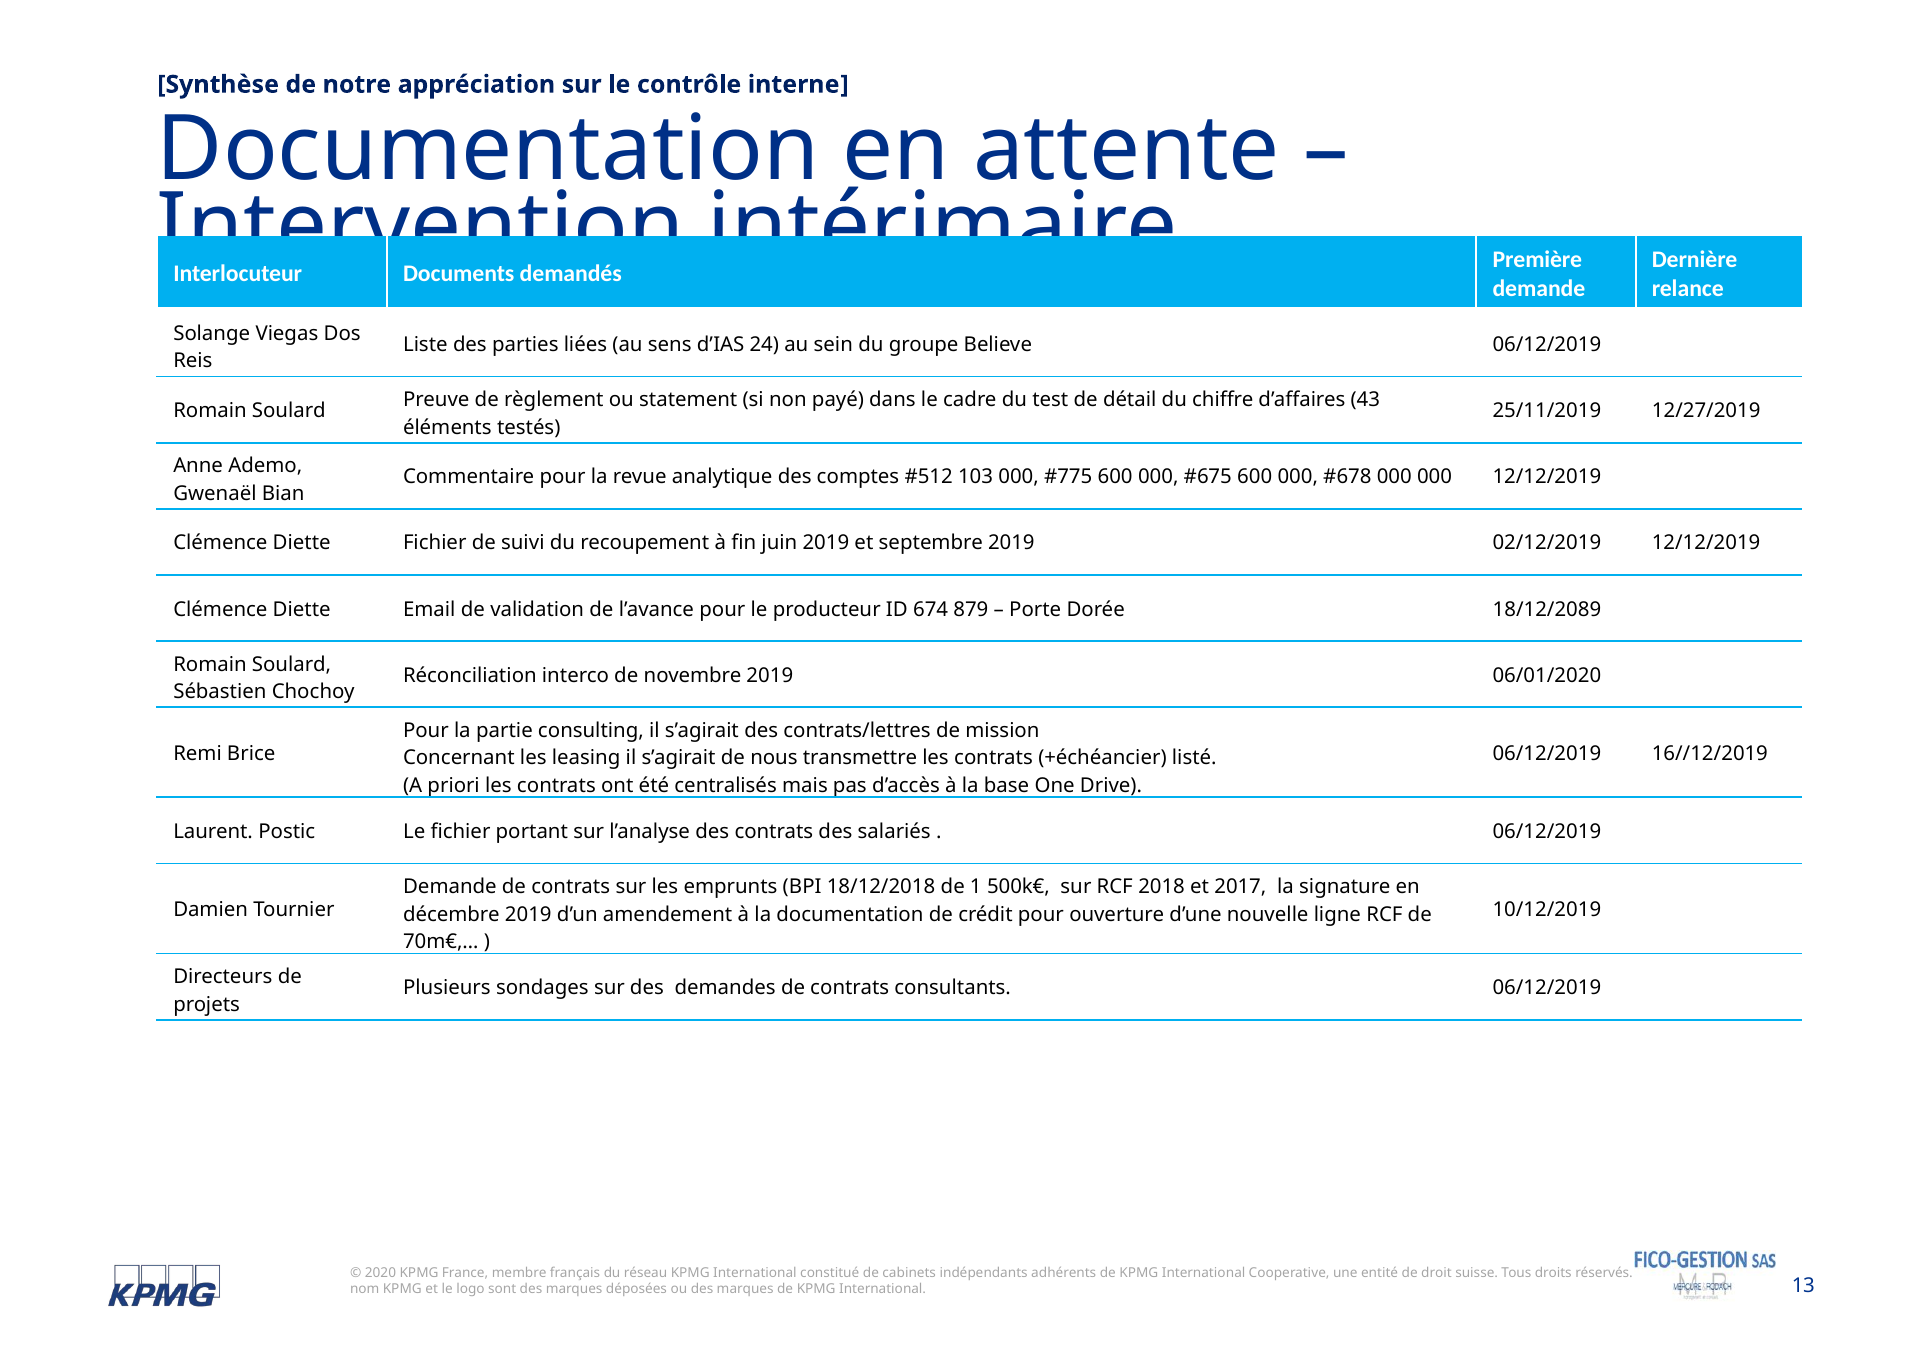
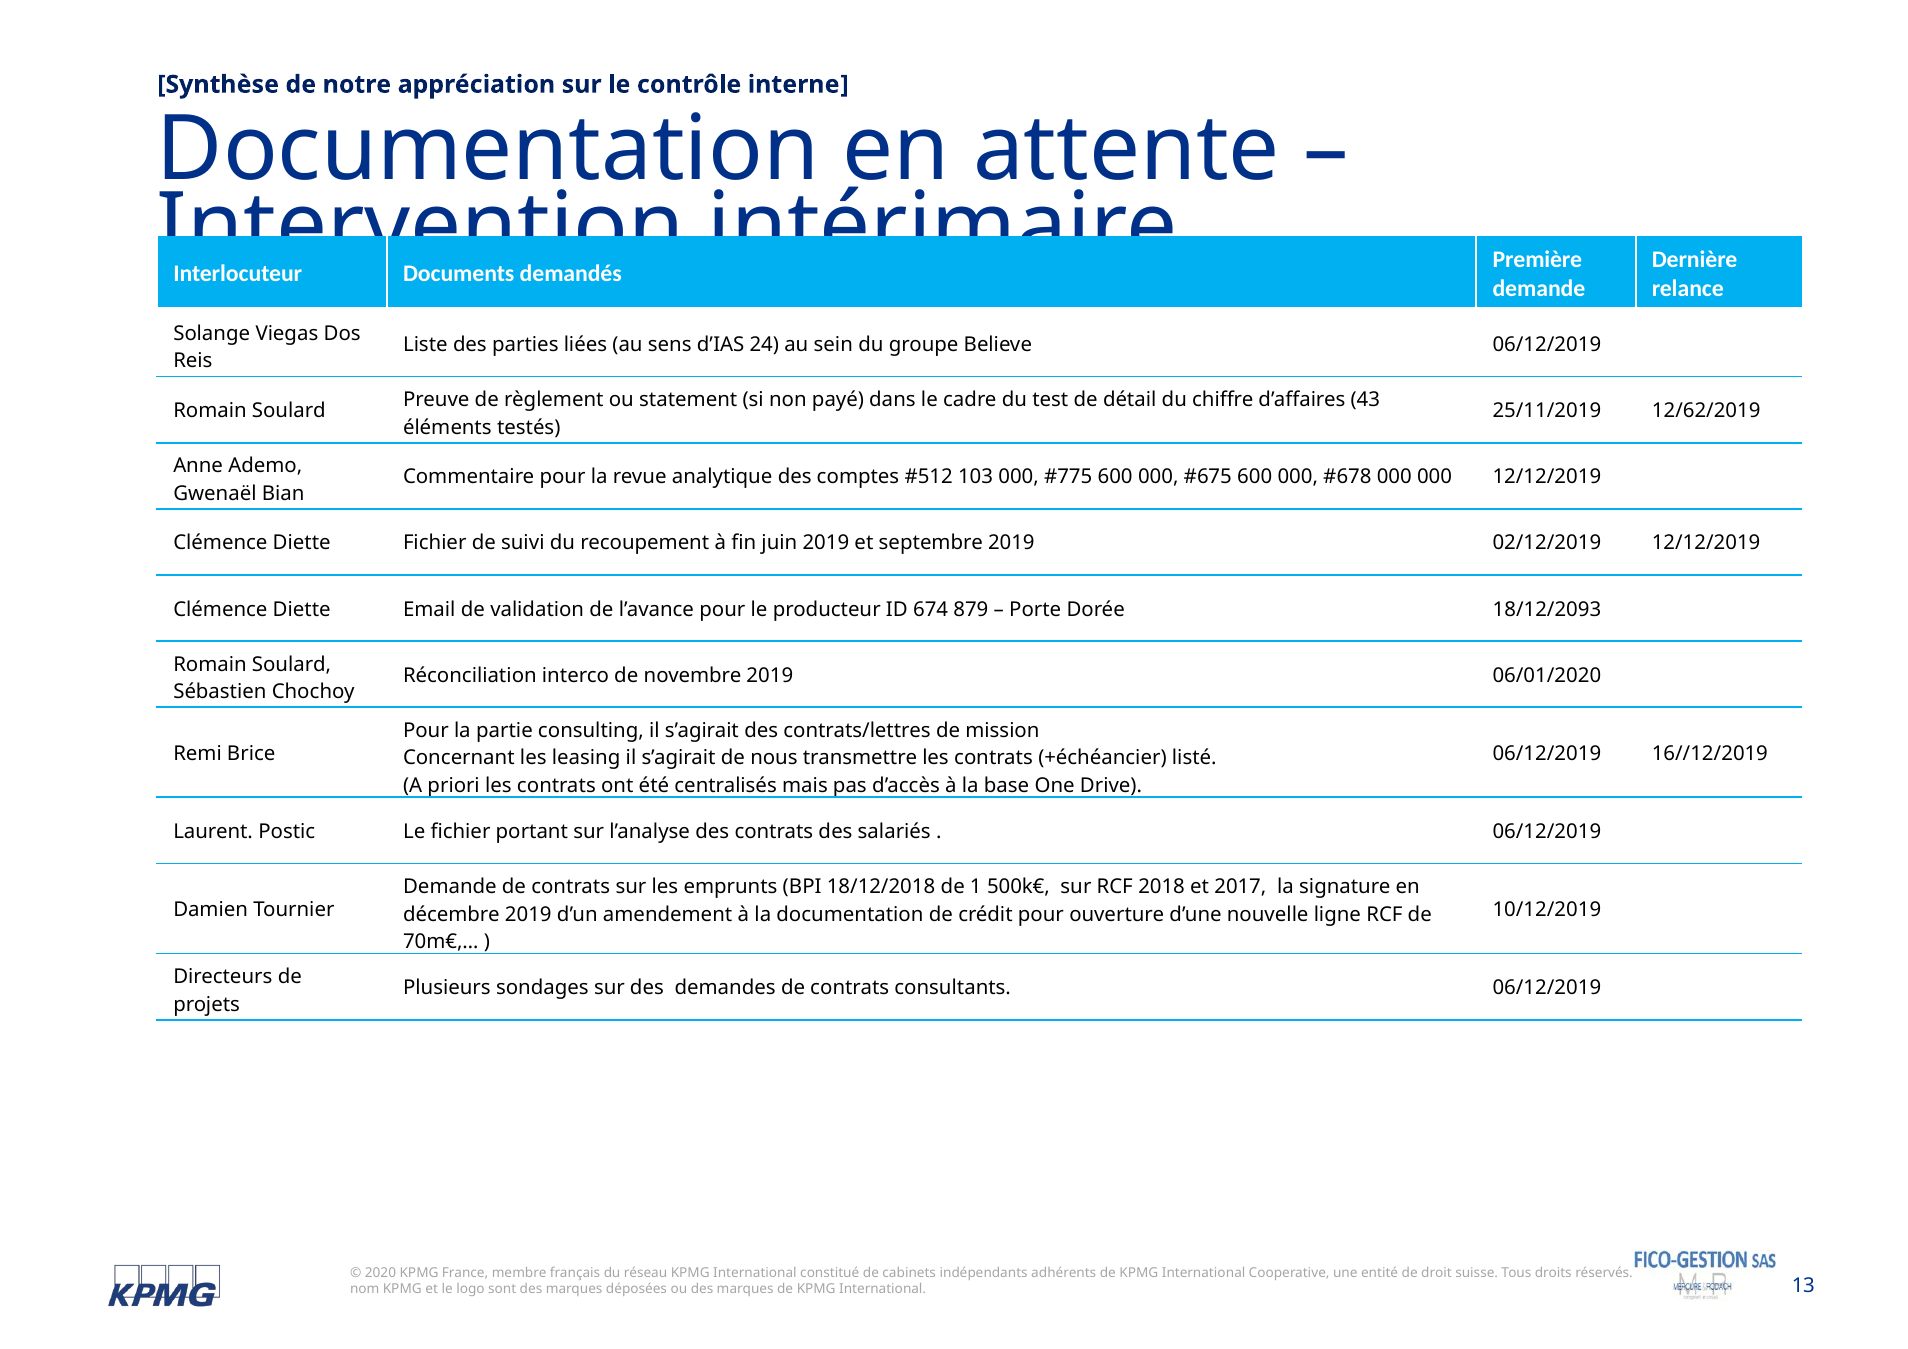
12/27/2019: 12/27/2019 -> 12/62/2019
18/12/2089: 18/12/2089 -> 18/12/2093
